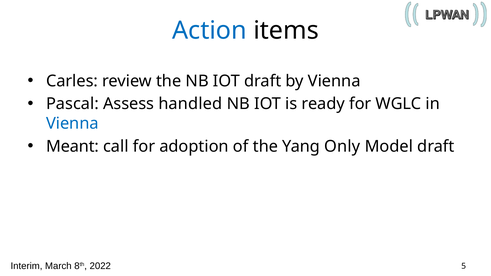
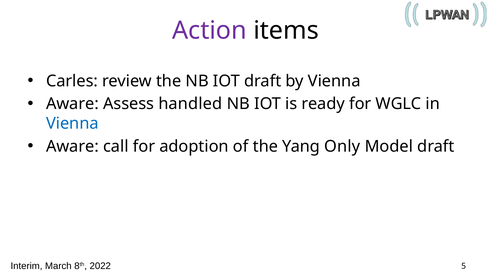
Action colour: blue -> purple
Pascal at (72, 104): Pascal -> Aware
Meant at (73, 147): Meant -> Aware
